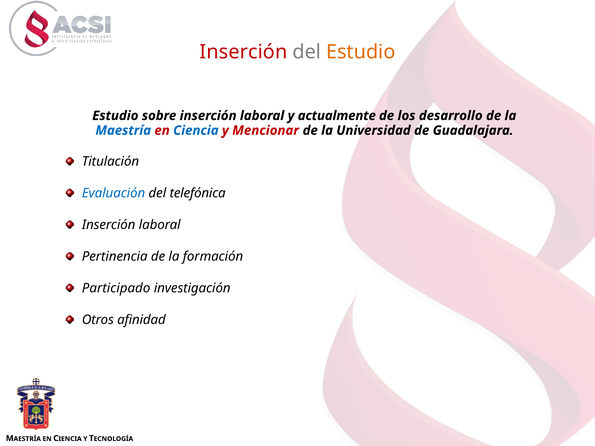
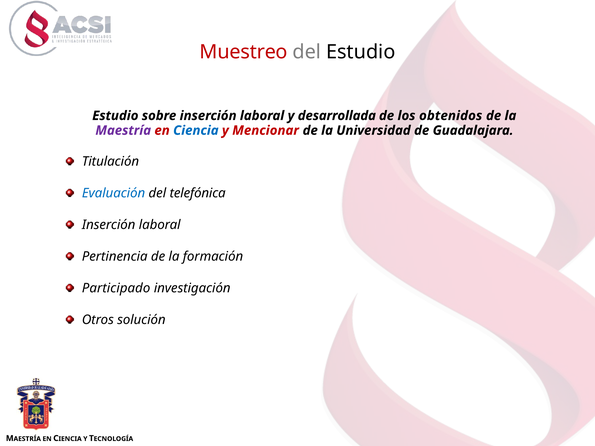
Inserción at (243, 52): Inserción -> Muestreo
Estudio at (361, 52) colour: orange -> black
actualmente: actualmente -> desarrollada
desarrollo: desarrollo -> obtenidos
Maestría at (123, 131) colour: blue -> purple
afinidad: afinidad -> solución
